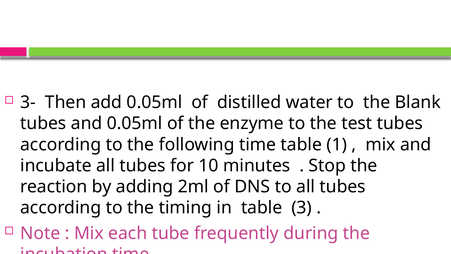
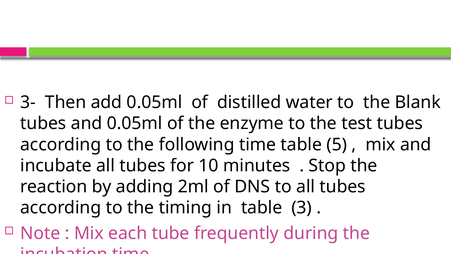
1: 1 -> 5
